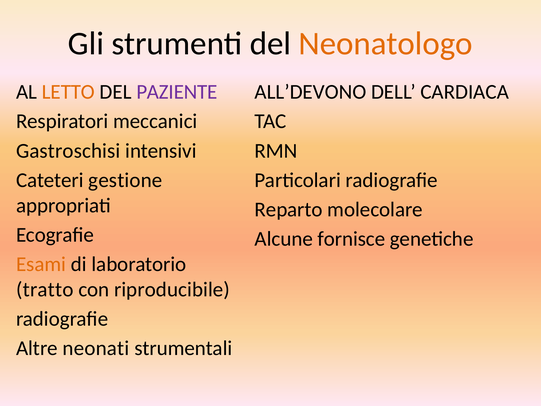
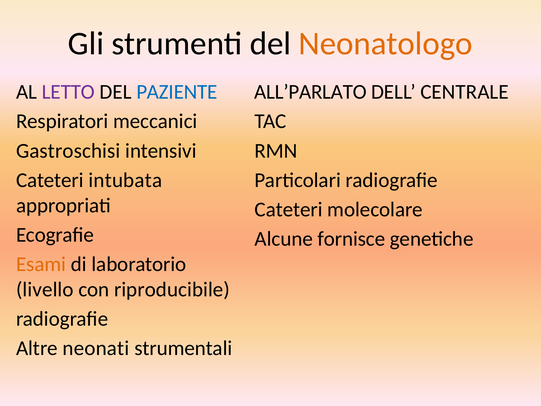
LETTO colour: orange -> purple
PAZIENTE colour: purple -> blue
ALL’DEVONO: ALL’DEVONO -> ALL’PARLATO
CARDIACA: CARDIACA -> CENTRALE
gestione: gestione -> intubata
Reparto at (289, 209): Reparto -> Cateteri
tratto: tratto -> livello
